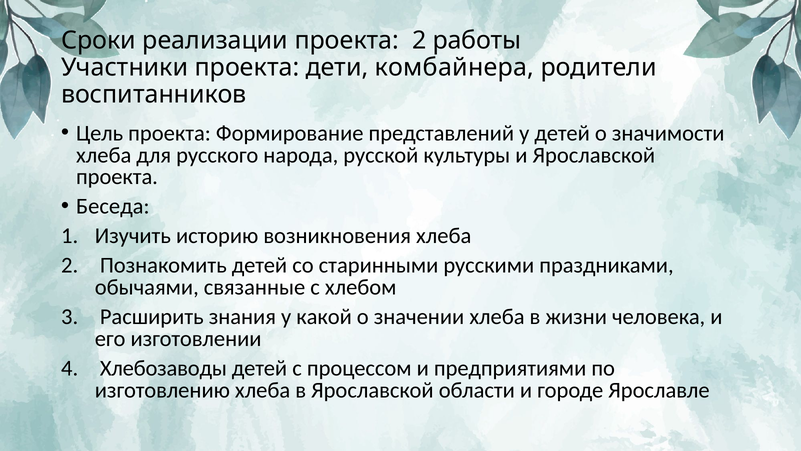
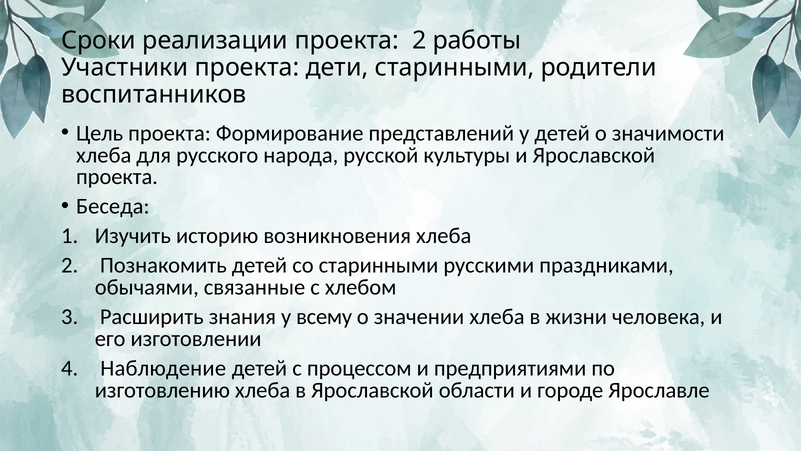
дети комбайнера: комбайнера -> старинными
какой: какой -> всему
Хлебозаводы: Хлебозаводы -> Наблюдение
